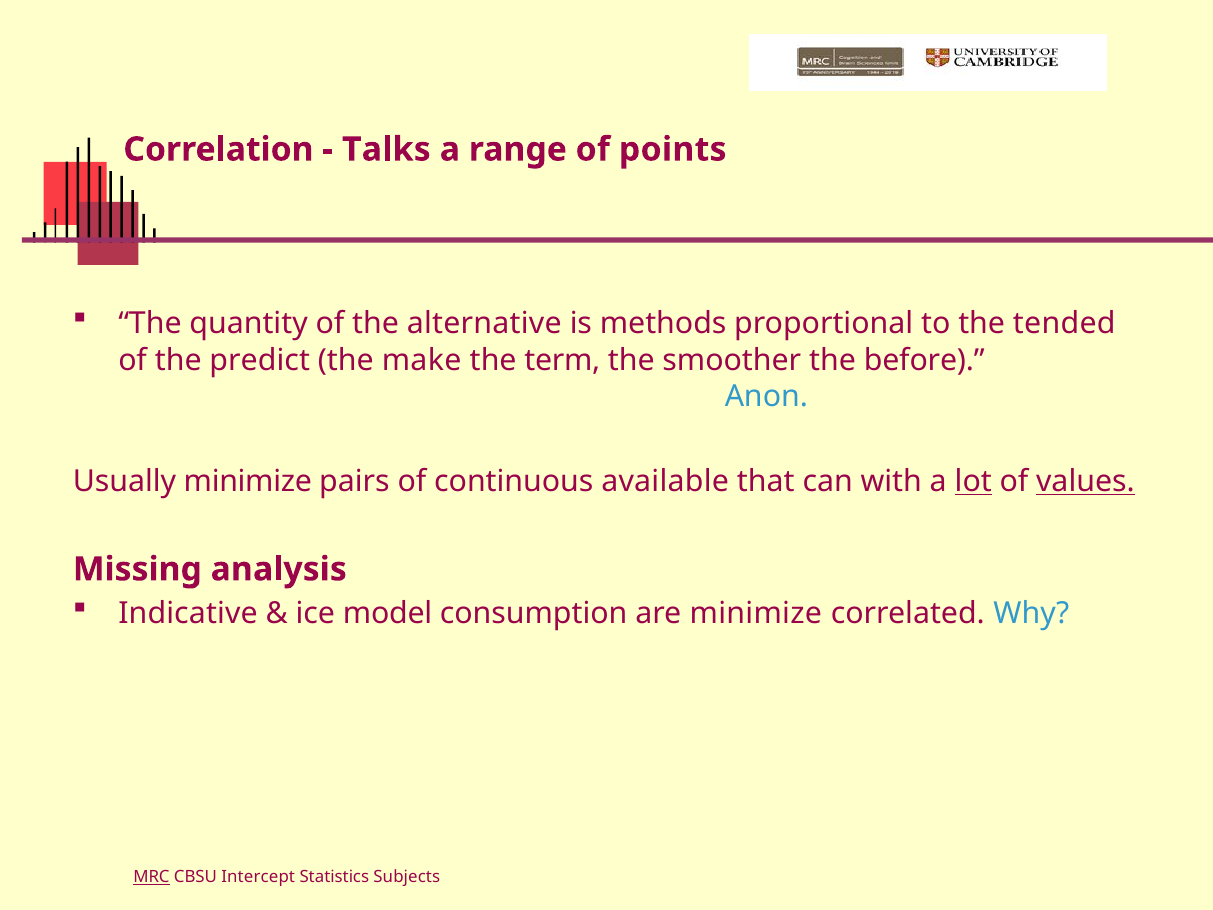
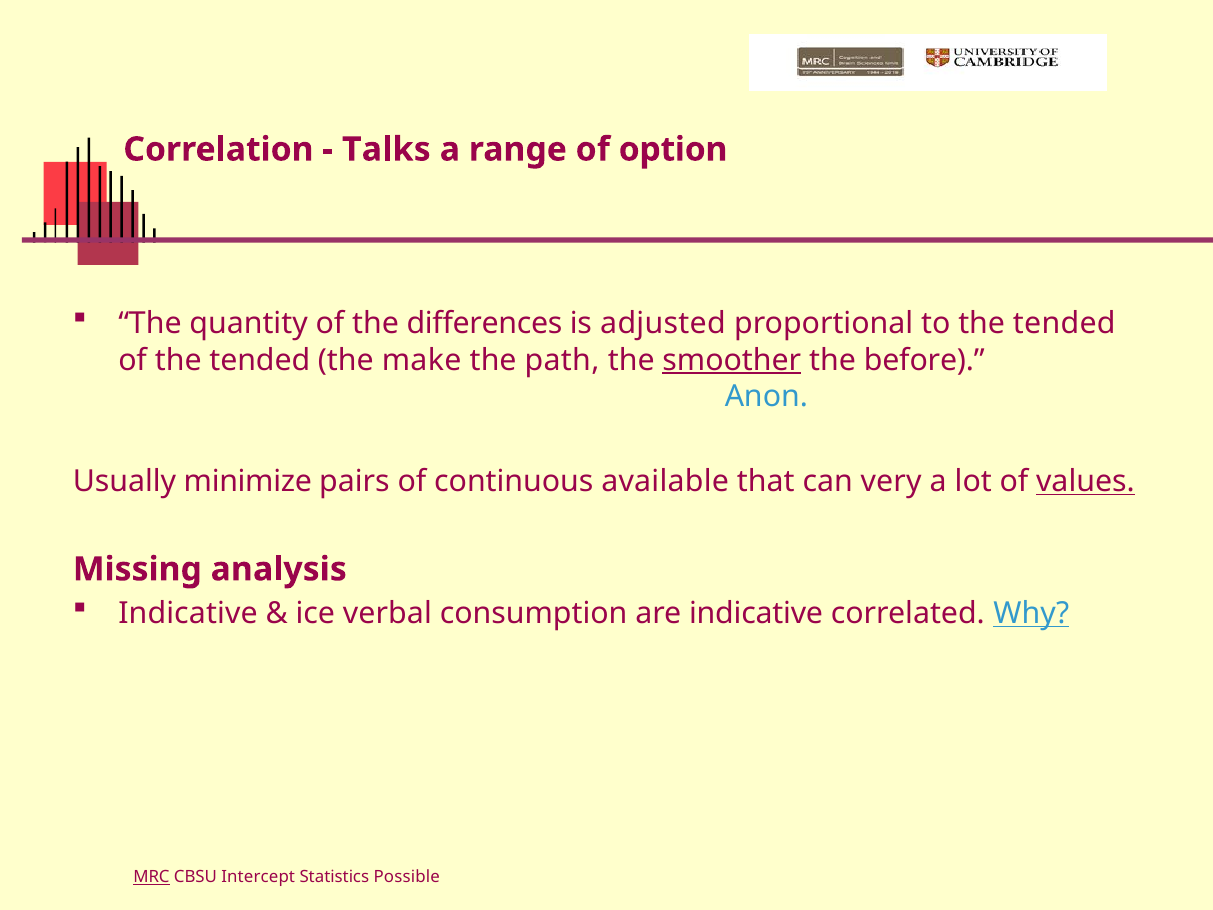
points: points -> option
alternative: alternative -> differences
methods: methods -> adjusted
of the predict: predict -> tended
term: term -> path
smoother underline: none -> present
with: with -> very
lot underline: present -> none
model: model -> verbal
are minimize: minimize -> indicative
Why underline: none -> present
Subjects: Subjects -> Possible
